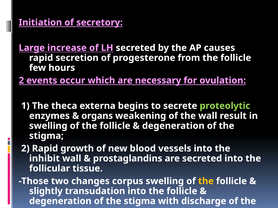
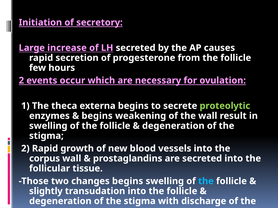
organs at (97, 116): organs -> begins
inhibit: inhibit -> corpus
changes corpus: corpus -> begins
the at (206, 182) colour: yellow -> light blue
